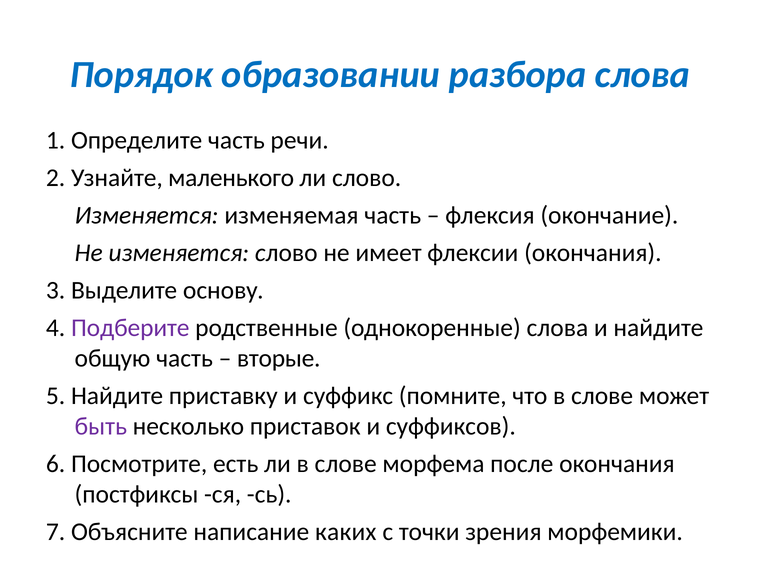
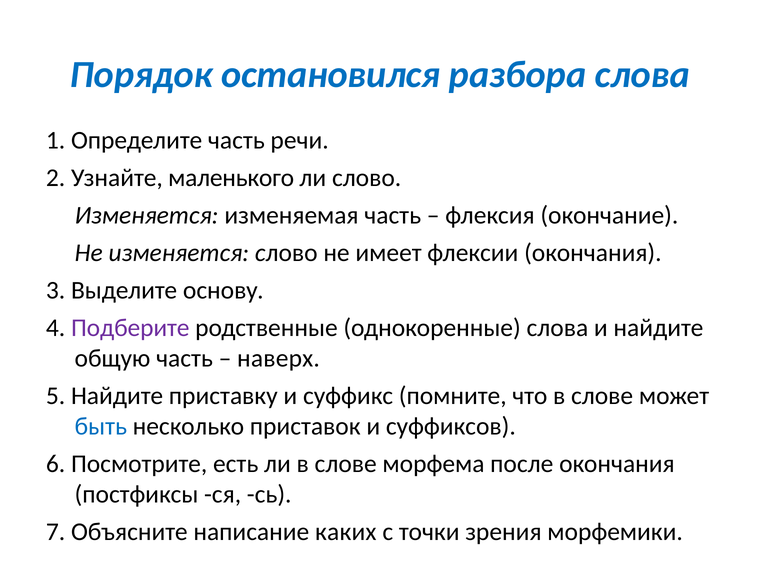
образовании: образовании -> остановился
вторые: вторые -> наверх
быть colour: purple -> blue
